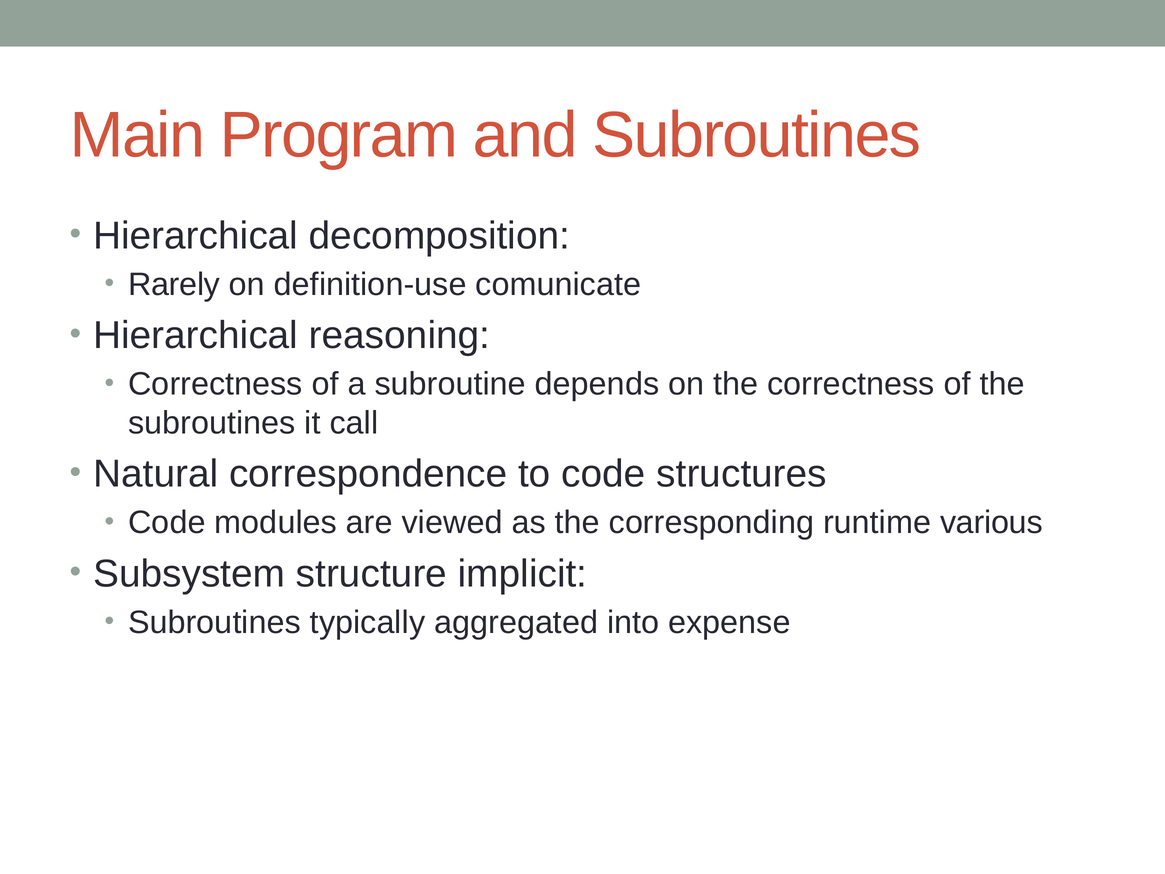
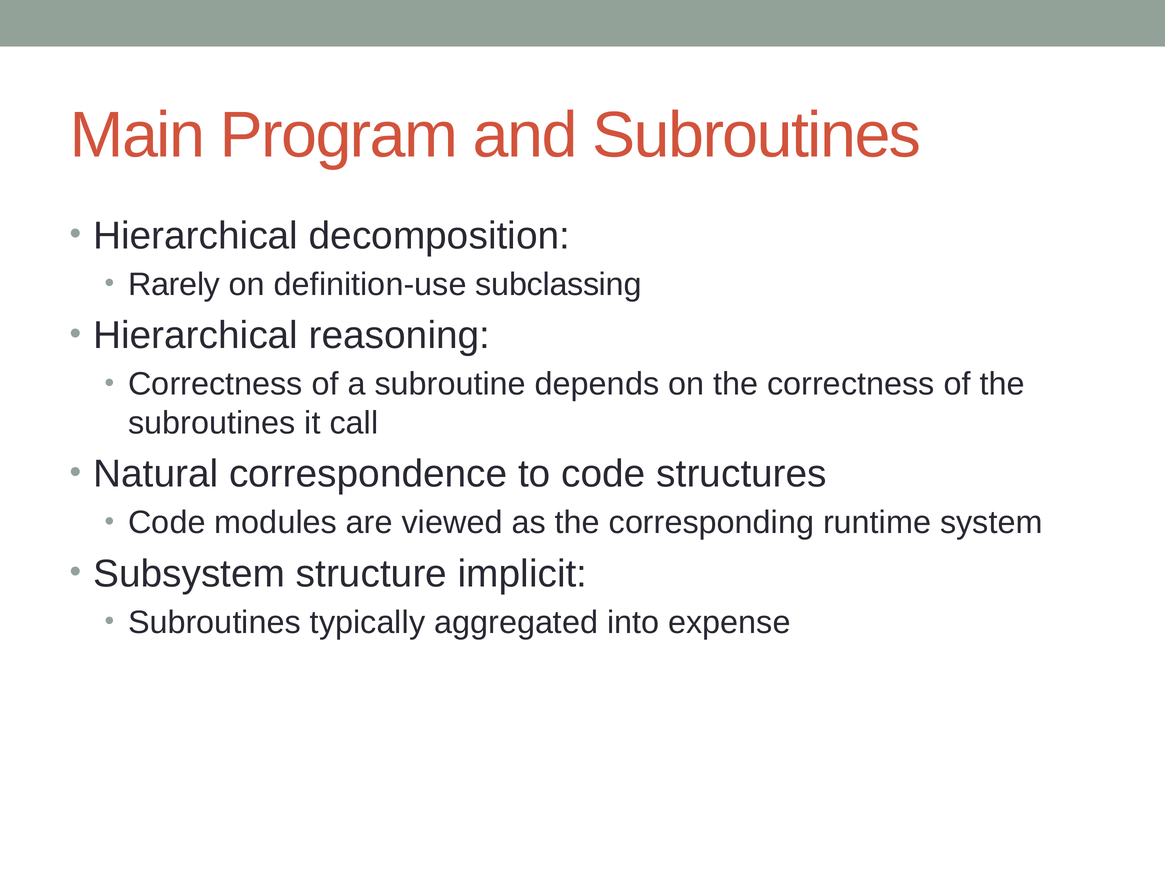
comunicate: comunicate -> subclassing
various: various -> system
